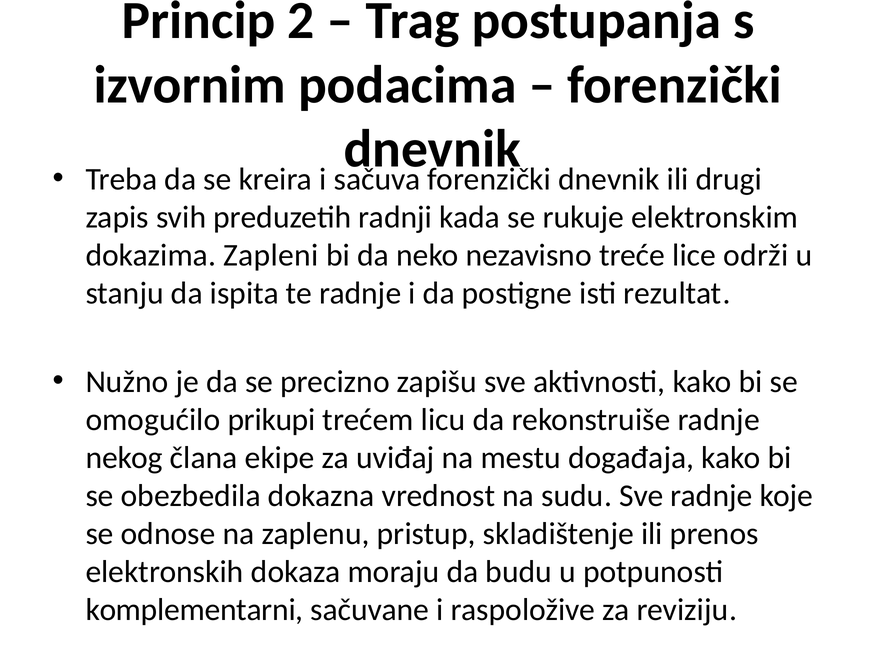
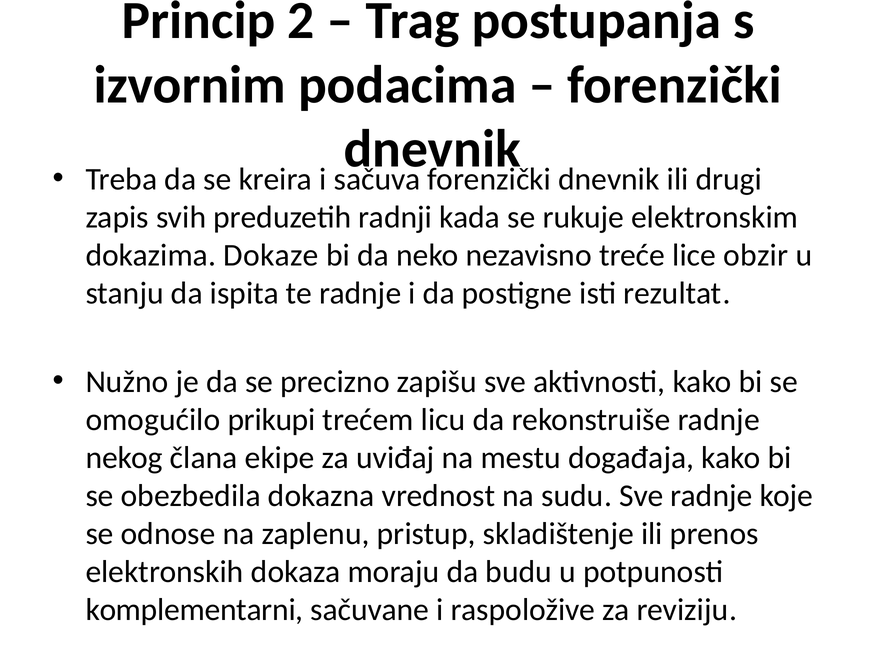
Zapleni: Zapleni -> Dokaze
održi: održi -> obzir
